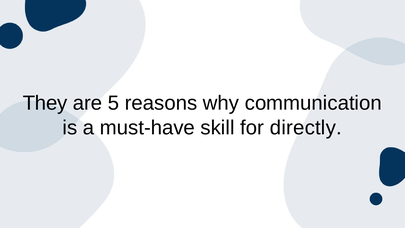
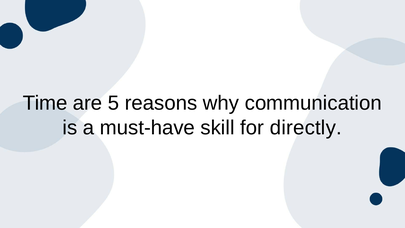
They: They -> Time
